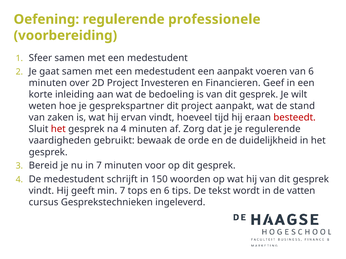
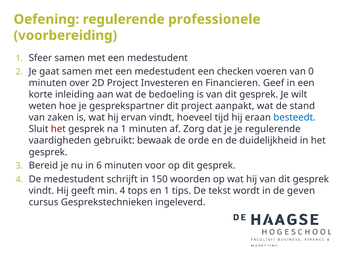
een aanpakt: aanpakt -> checken
van 6: 6 -> 0
besteedt colour: red -> blue
na 4: 4 -> 1
in 7: 7 -> 6
min 7: 7 -> 4
en 6: 6 -> 1
vatten: vatten -> geven
